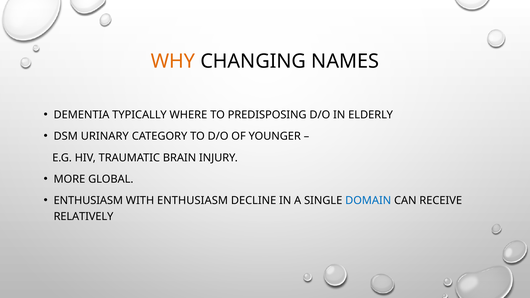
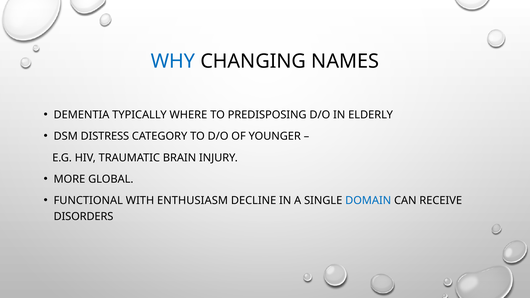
WHY colour: orange -> blue
URINARY: URINARY -> DISTRESS
ENTHUSIASM at (88, 201): ENTHUSIASM -> FUNCTIONAL
RELATIVELY: RELATIVELY -> DISORDERS
